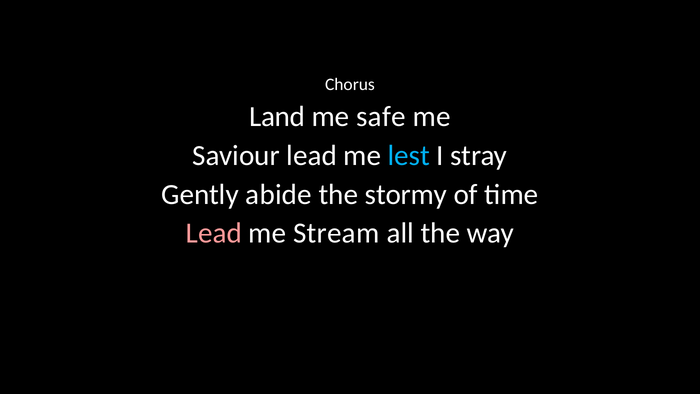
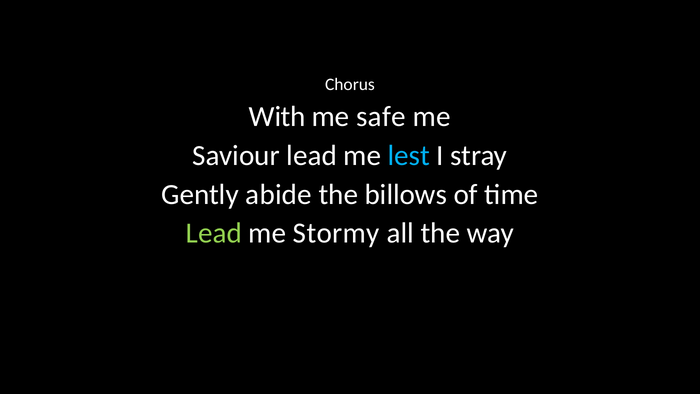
Land: Land -> With
stormy: stormy -> billows
Lead at (214, 233) colour: pink -> light green
Stream: Stream -> Stormy
